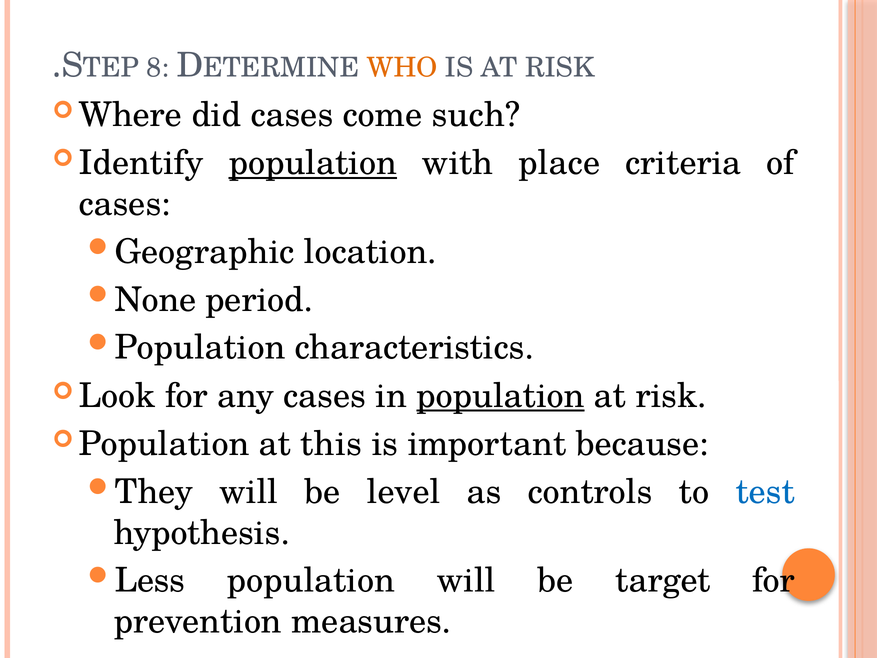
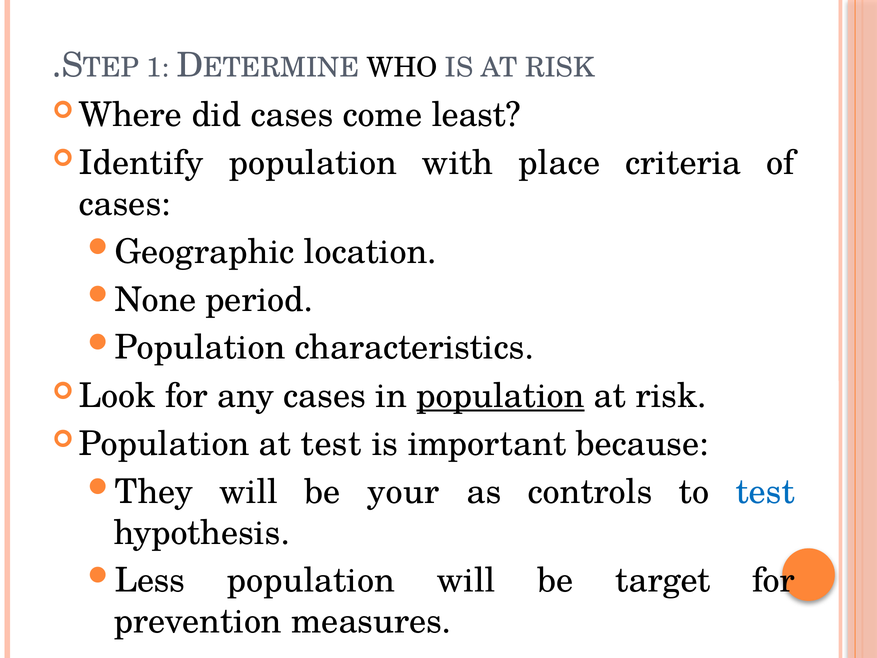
8: 8 -> 1
WHO colour: orange -> black
such: such -> least
population at (313, 163) underline: present -> none
at this: this -> test
level: level -> your
